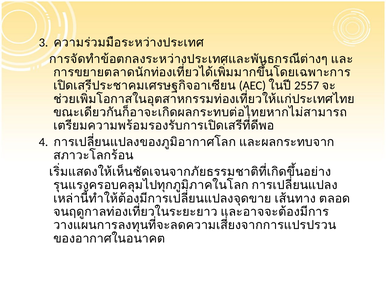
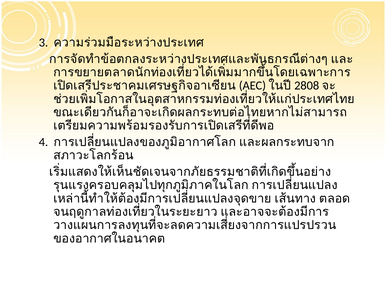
2557: 2557 -> 2808
